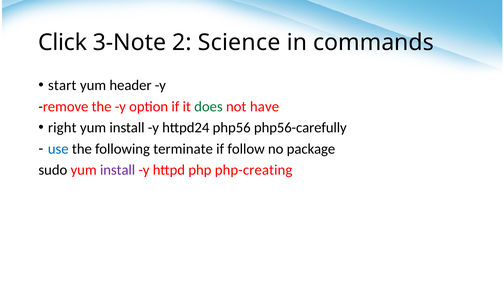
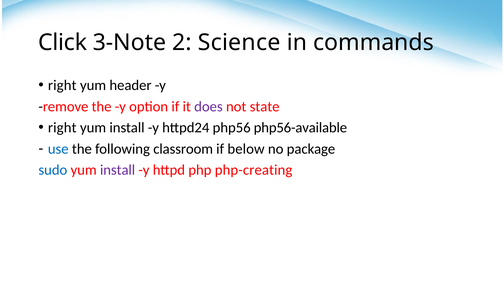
start at (62, 85): start -> right
does colour: green -> purple
have: have -> state
php56-carefully: php56-carefully -> php56-available
terminate: terminate -> classroom
follow: follow -> below
sudo colour: black -> blue
